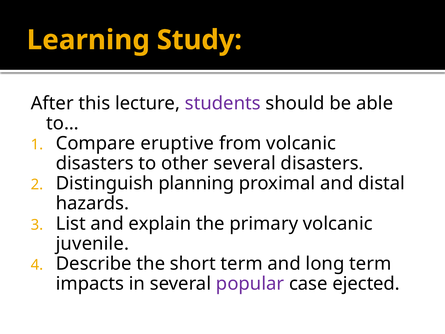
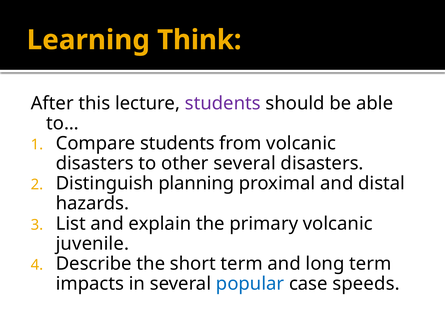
Study: Study -> Think
Compare eruptive: eruptive -> students
popular colour: purple -> blue
ejected: ejected -> speeds
